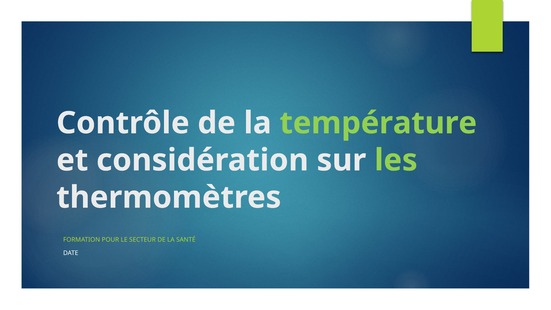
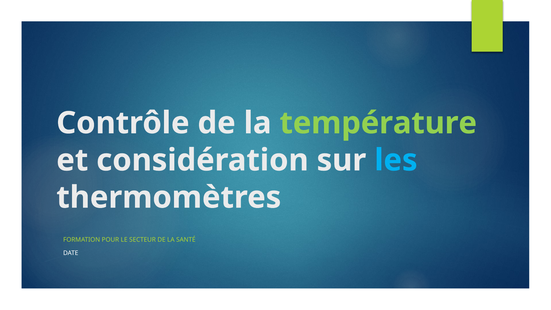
les colour: light green -> light blue
